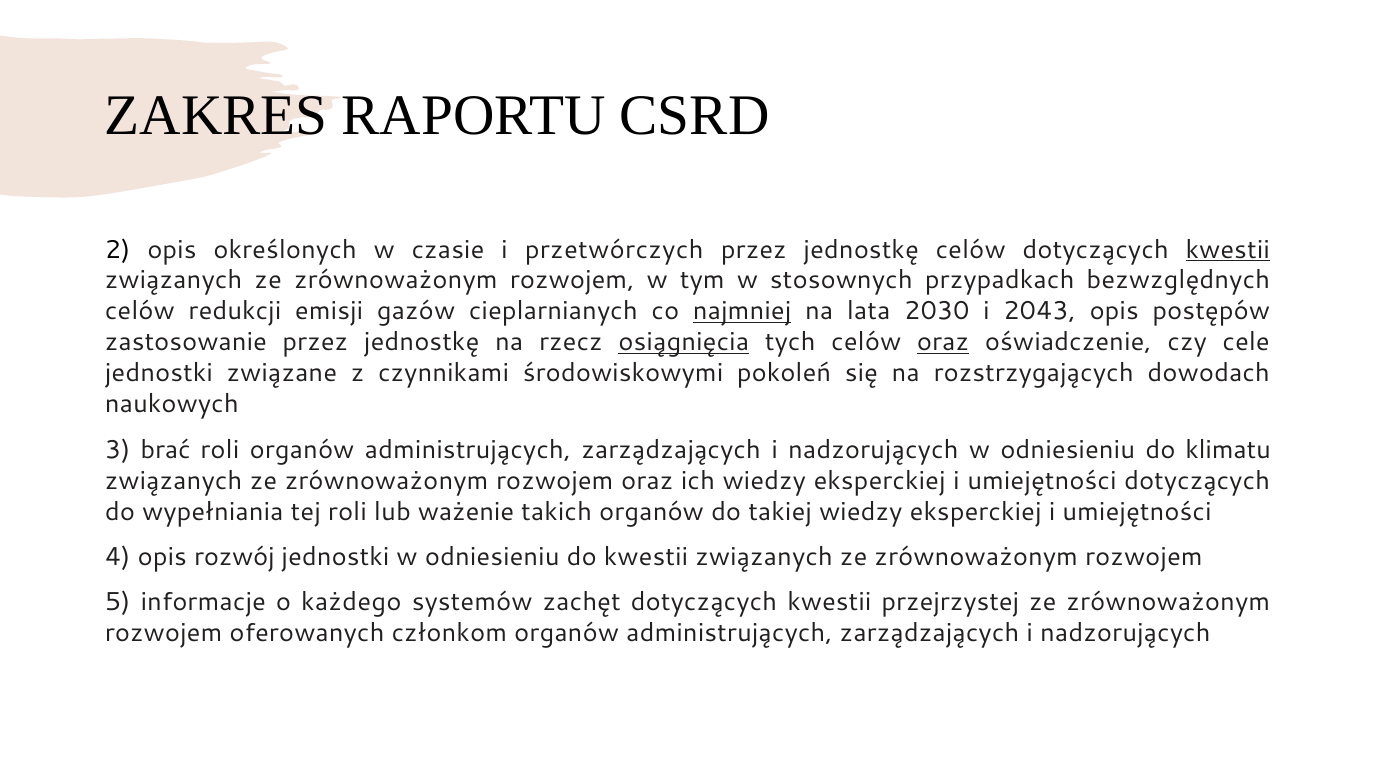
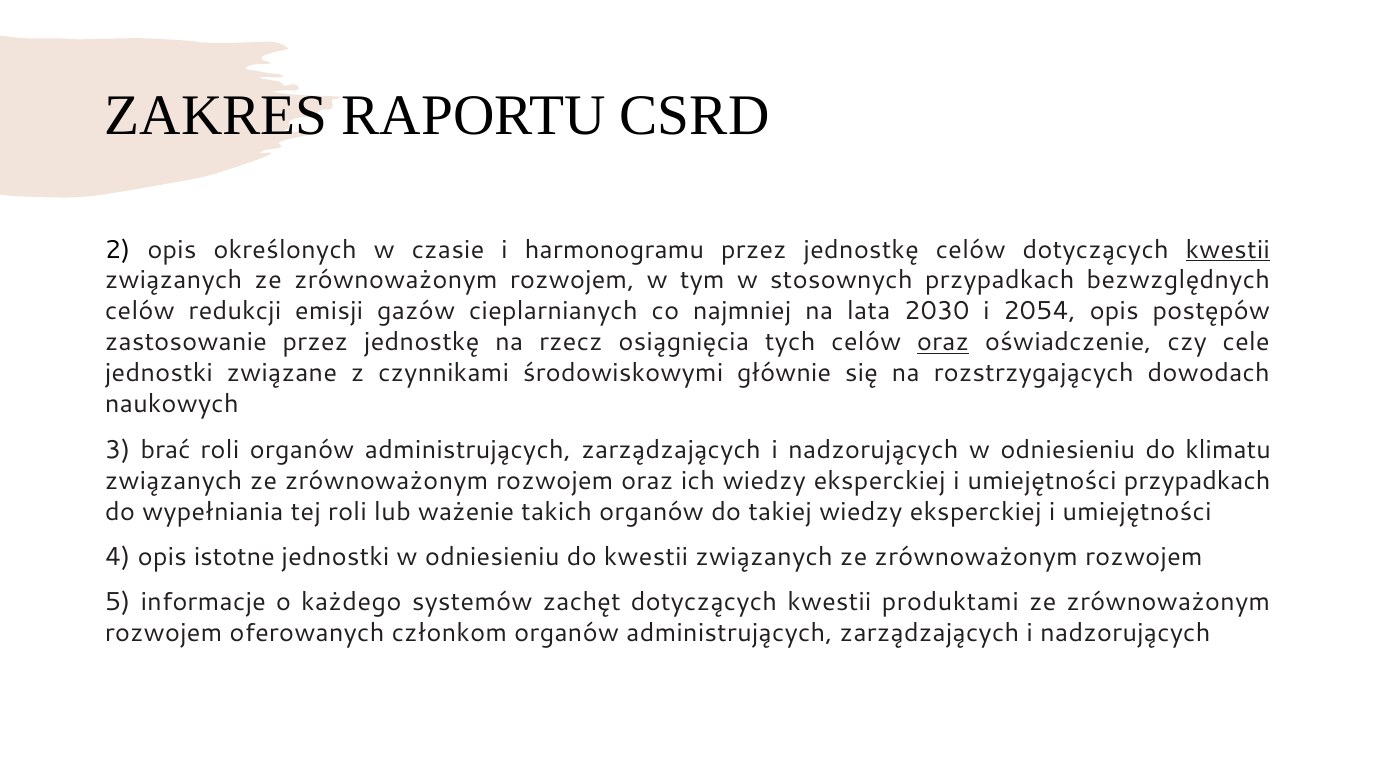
przetwórczych: przetwórczych -> harmonogramu
najmniej underline: present -> none
2043: 2043 -> 2054
osiągnięcia underline: present -> none
pokoleń: pokoleń -> głównie
umiejętności dotyczących: dotyczących -> przypadkach
rozwój: rozwój -> istotne
przejrzystej: przejrzystej -> produktami
